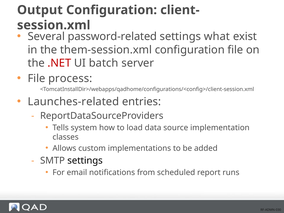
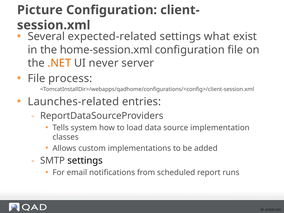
Output: Output -> Picture
password-related: password-related -> expected-related
them-session.xml: them-session.xml -> home-session.xml
.NET colour: red -> orange
batch: batch -> never
